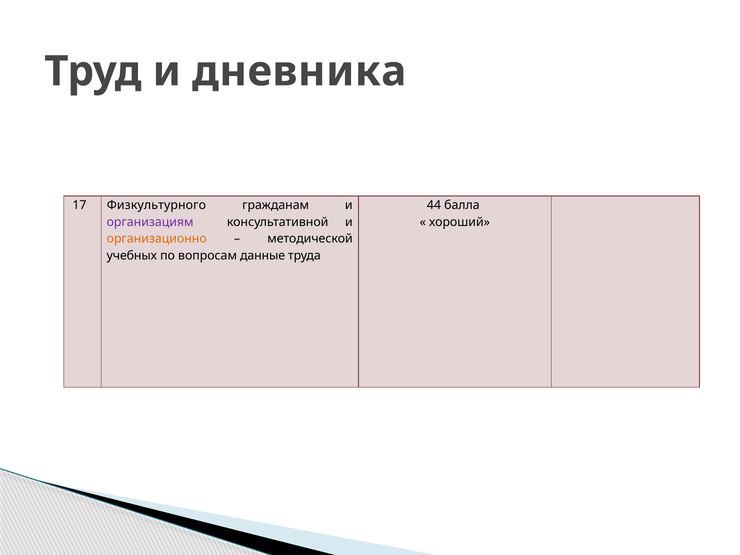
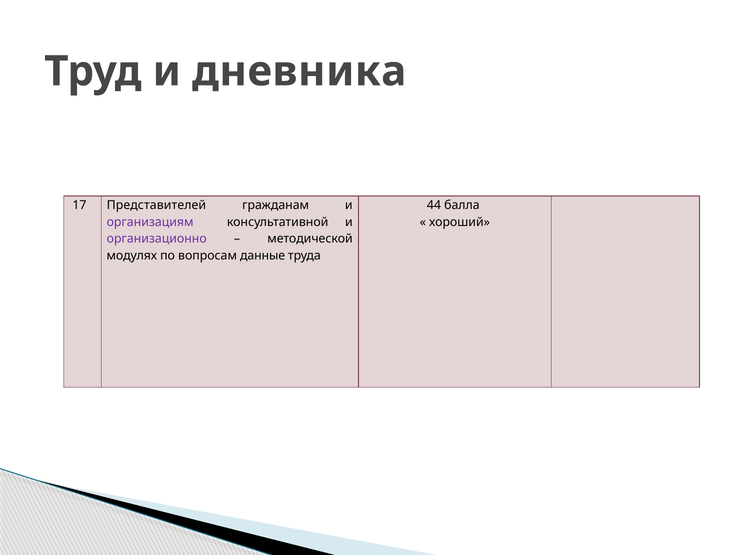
Физкультурного: Физкультурного -> Представителей
организационно colour: orange -> purple
учебных: учебных -> модулях
